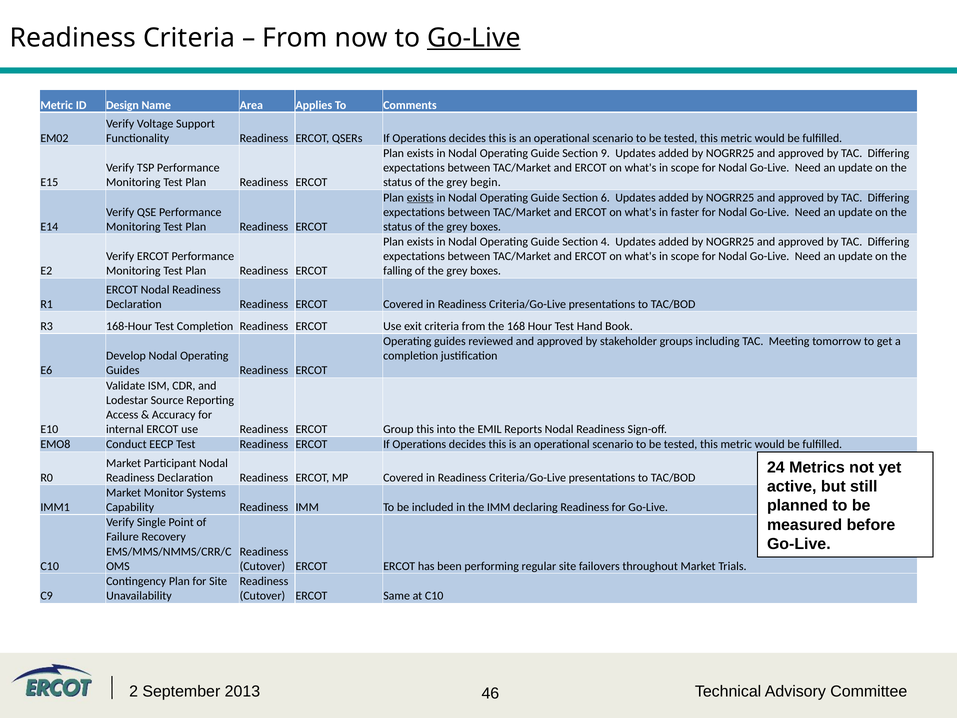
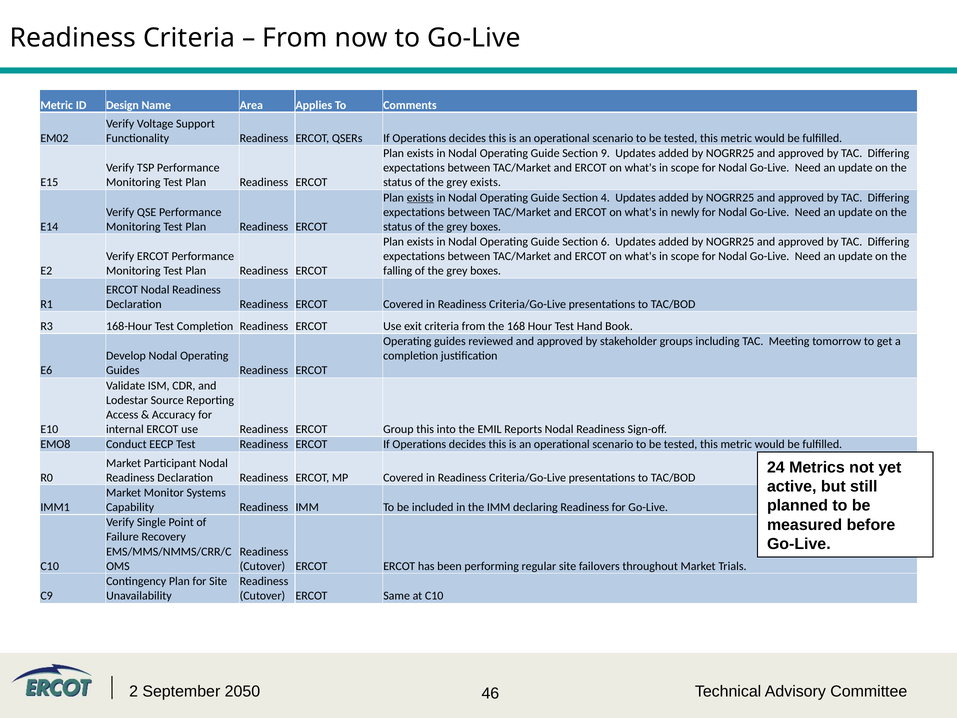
Go-Live at (474, 38) underline: present -> none
grey begin: begin -> exists
6: 6 -> 4
faster: faster -> newly
4: 4 -> 6
2013: 2013 -> 2050
